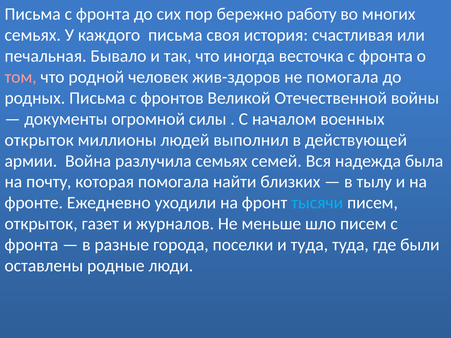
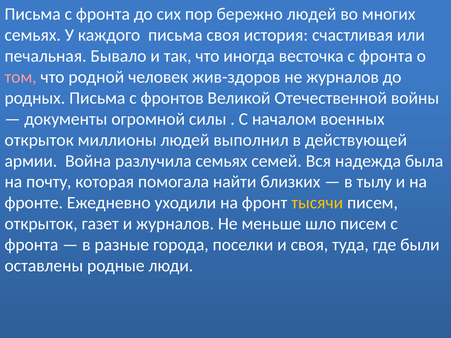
бережно работу: работу -> людей
не помогала: помогала -> журналов
тысячи colour: light blue -> yellow
и туда: туда -> своя
